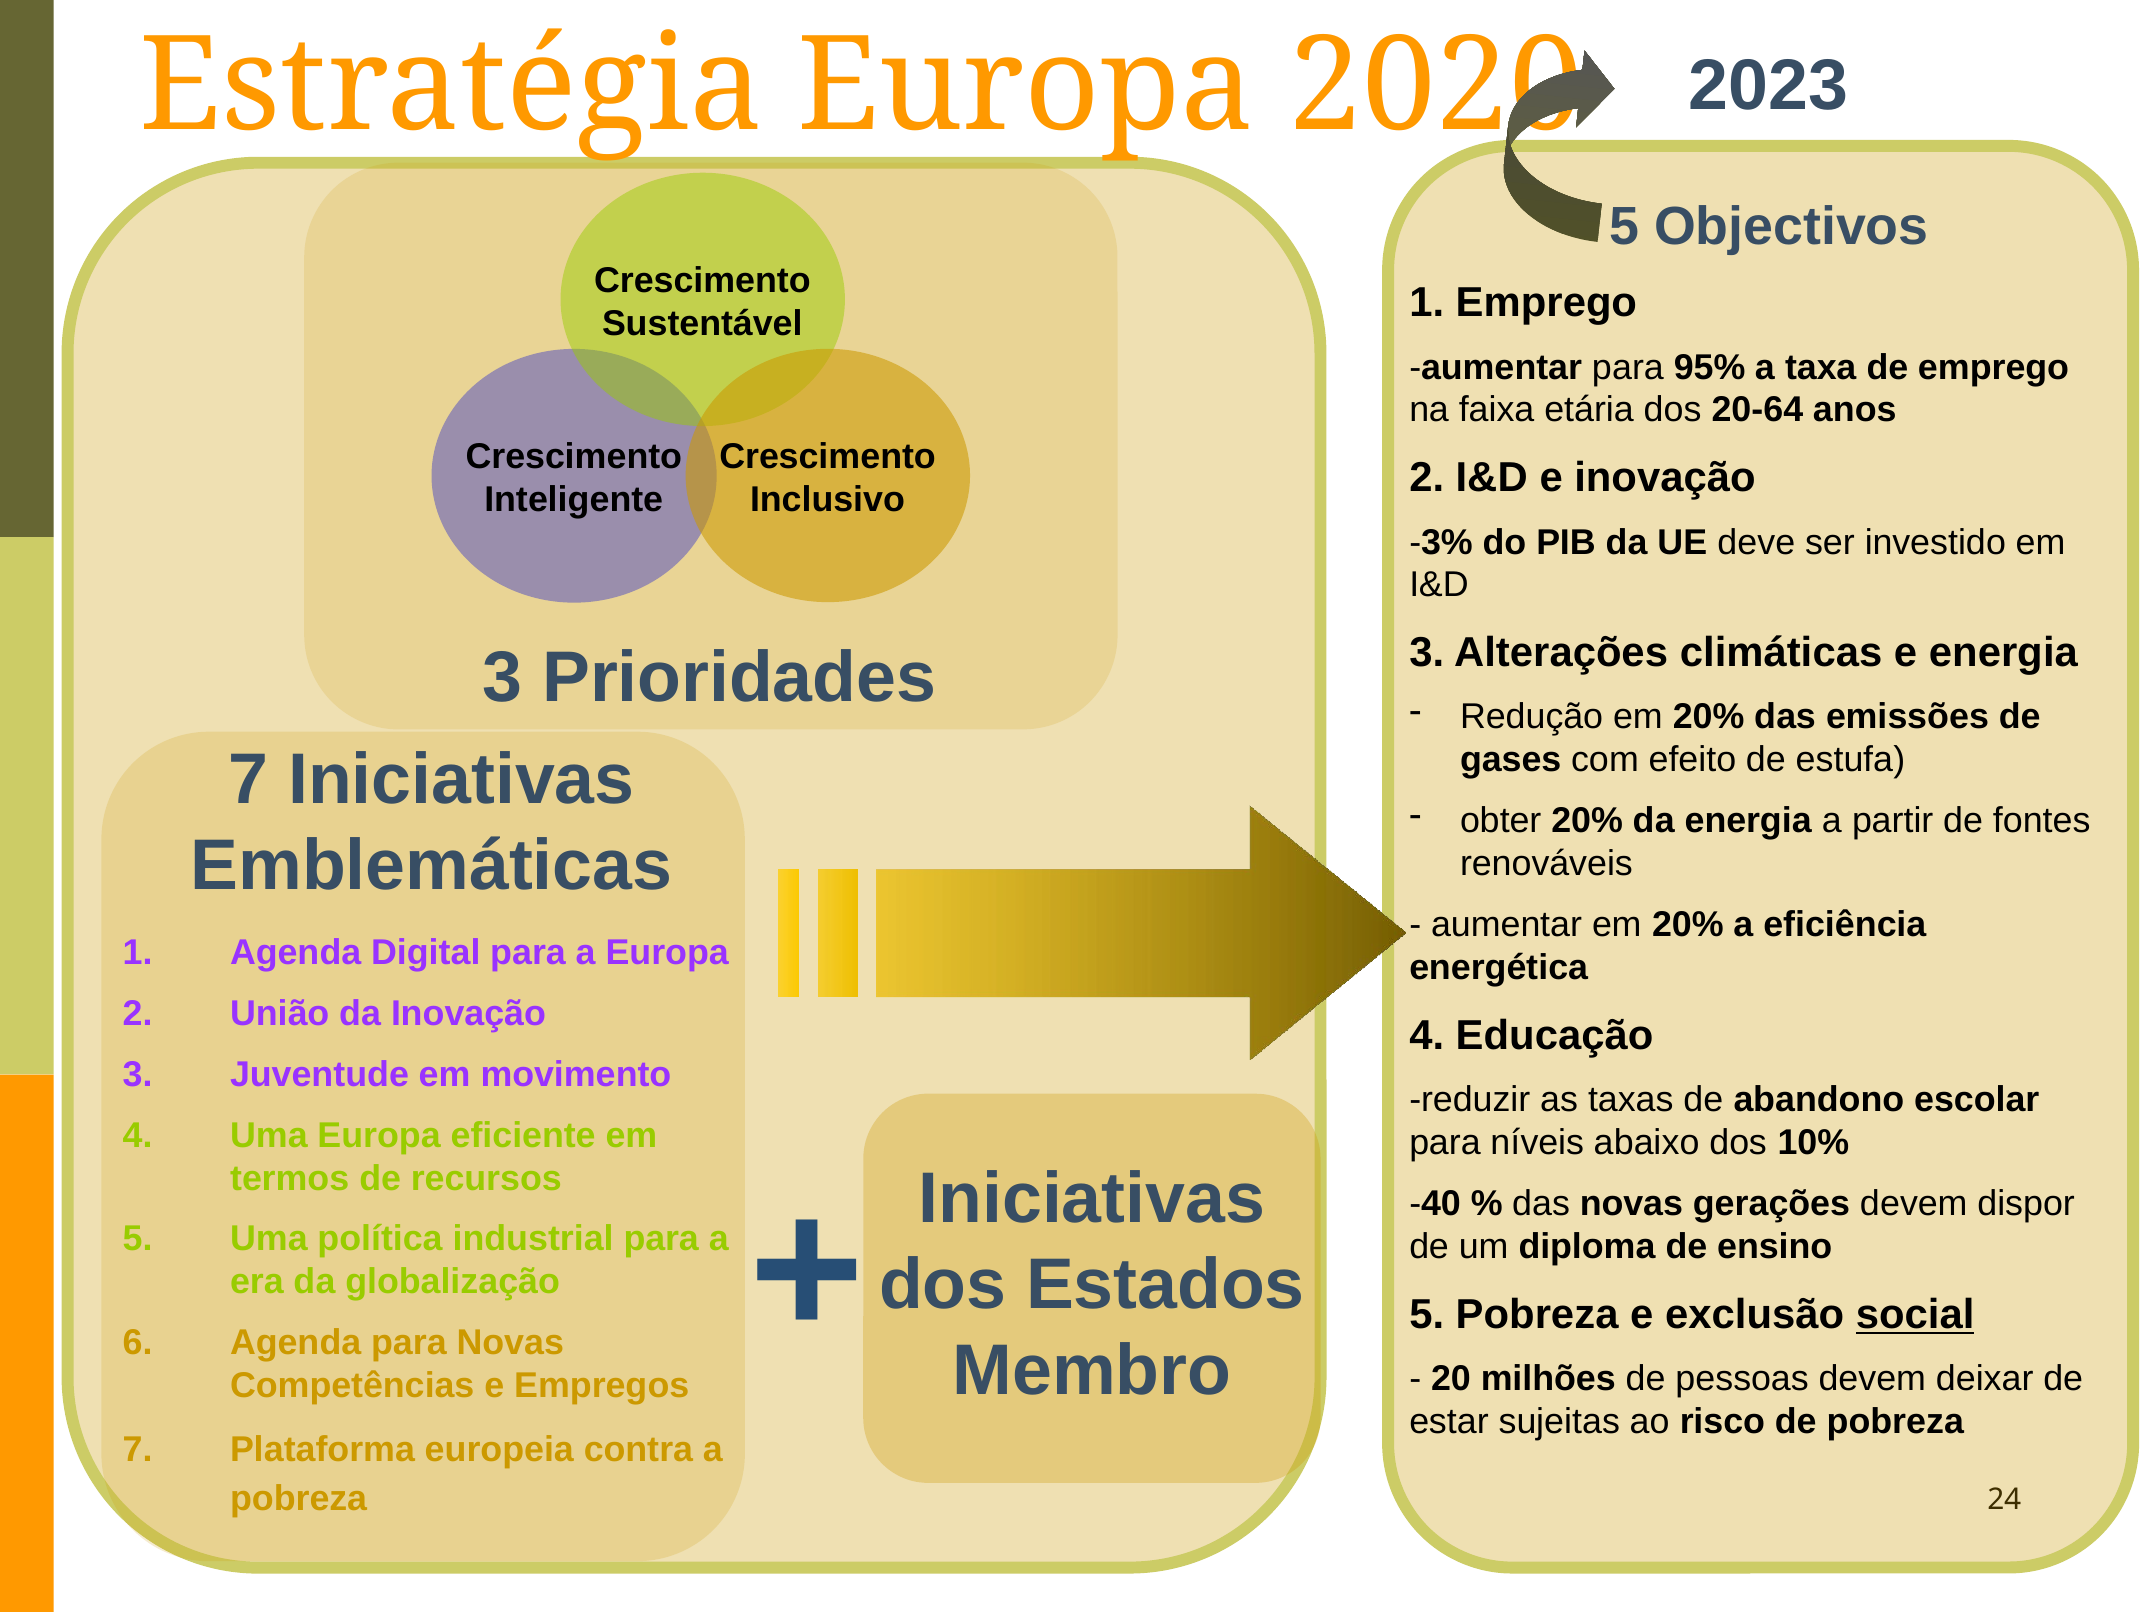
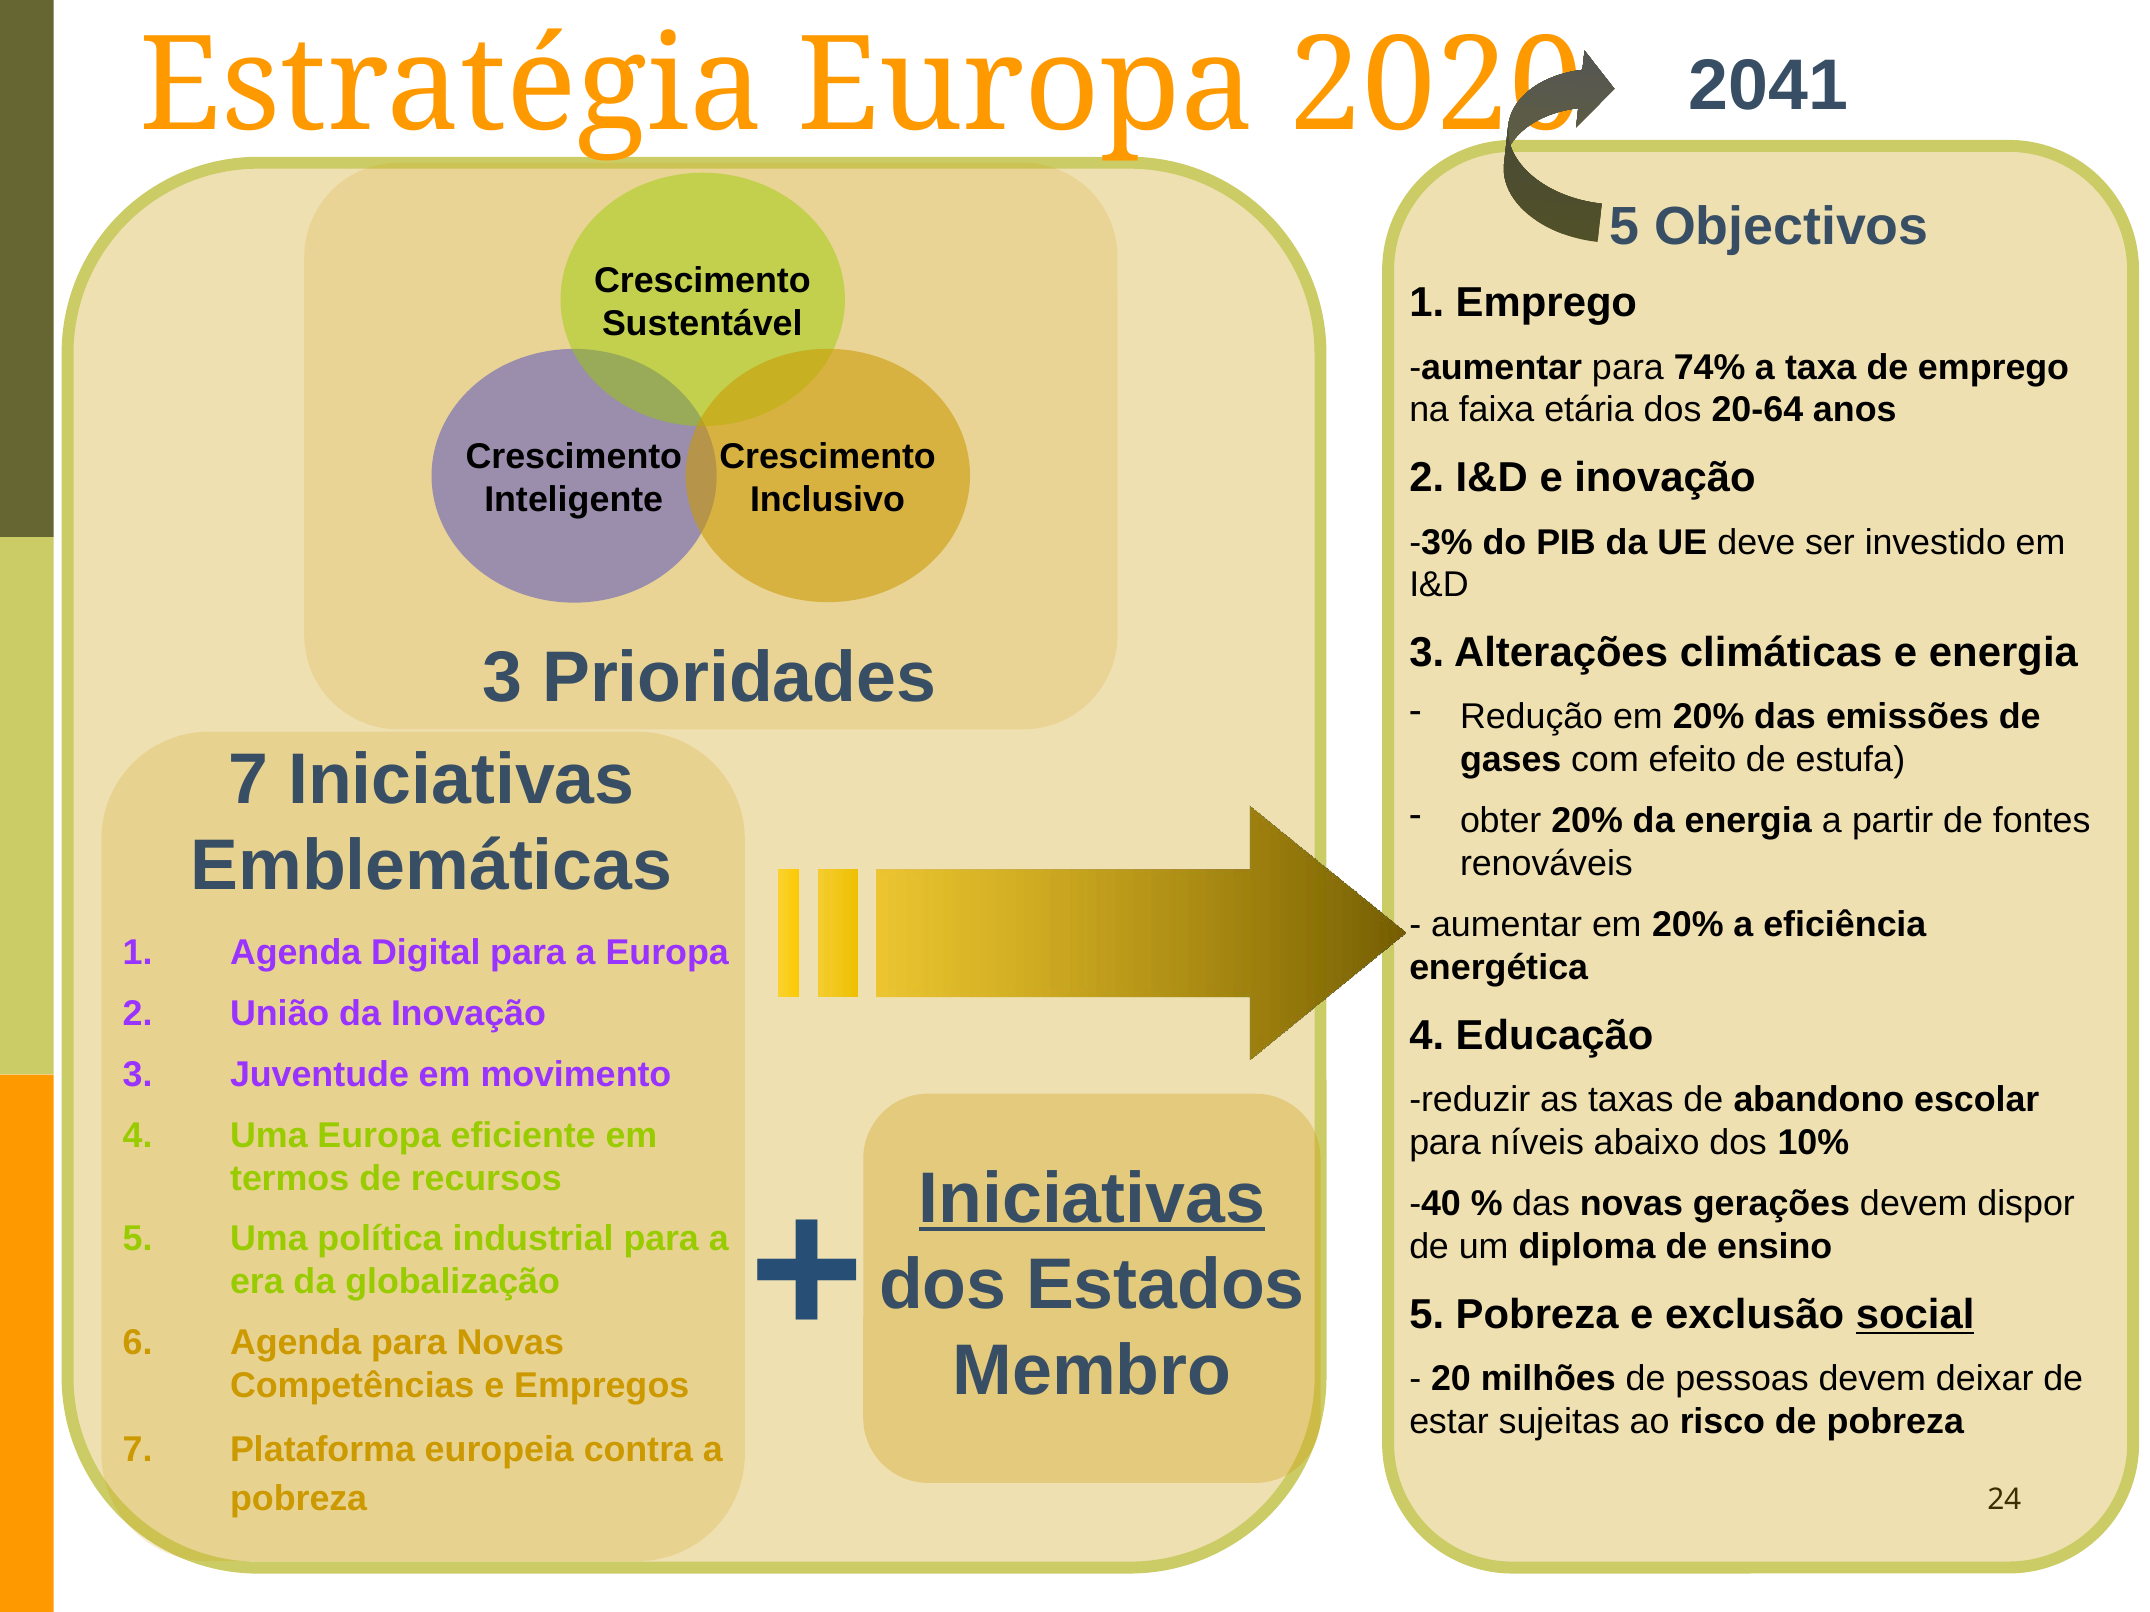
2023: 2023 -> 2041
95%: 95% -> 74%
Iniciativas at (1092, 1199) underline: none -> present
